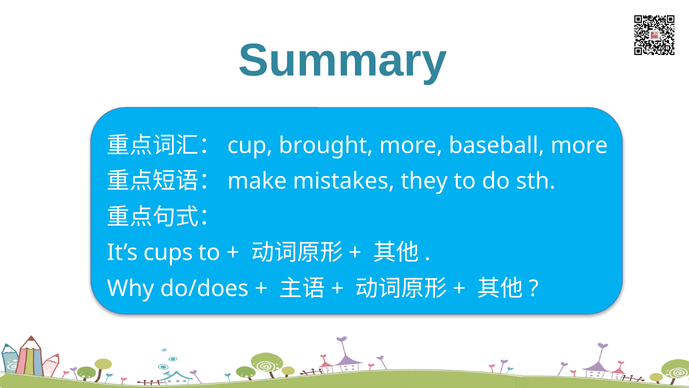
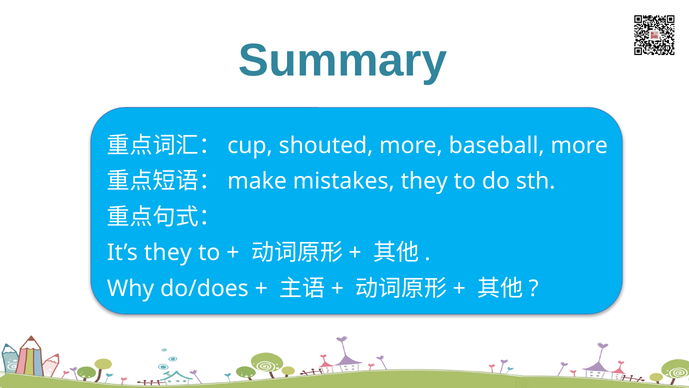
brought: brought -> shouted
It’s cups: cups -> they
